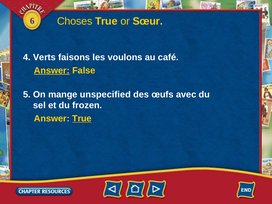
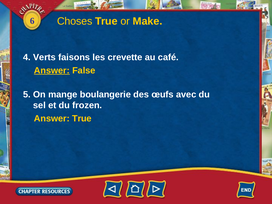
Sœur: Sœur -> Make
voulons: voulons -> crevette
unspecified: unspecified -> boulangerie
True at (82, 118) underline: present -> none
